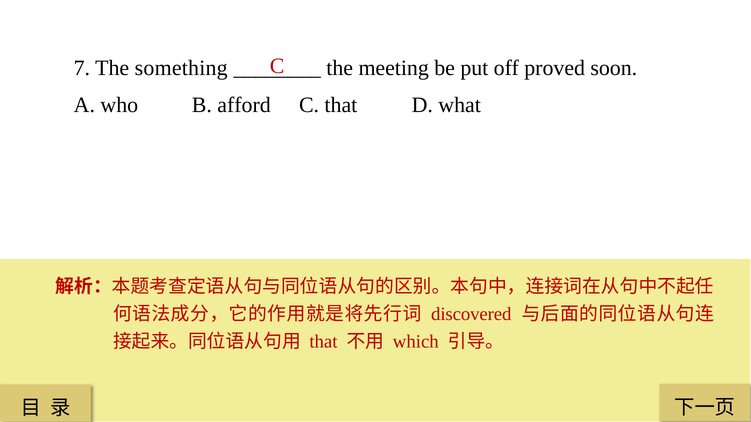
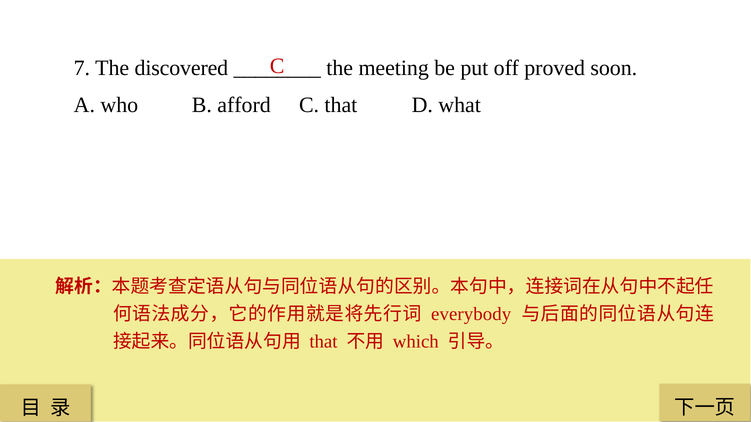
something: something -> discovered
discovered: discovered -> everybody
